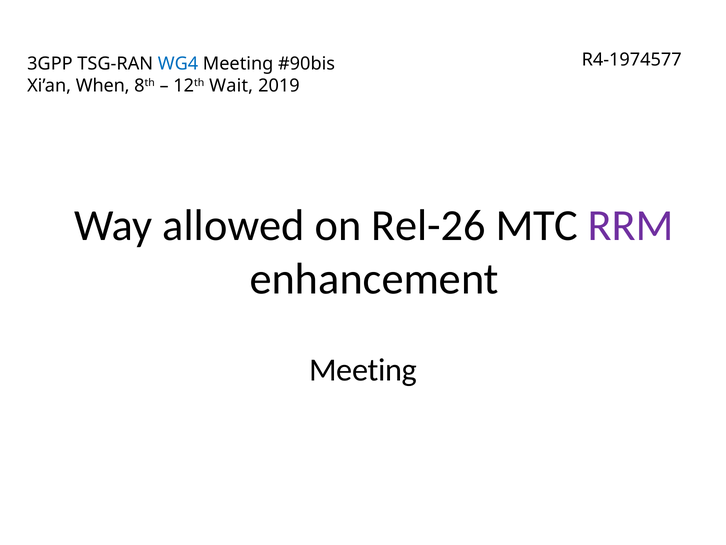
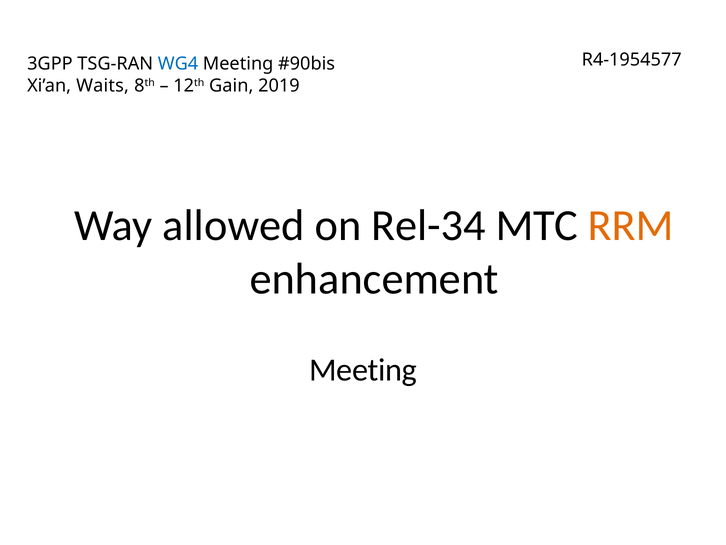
R4-1974577: R4-1974577 -> R4-1954577
When: When -> Waits
Wait: Wait -> Gain
Rel-26: Rel-26 -> Rel-34
RRM colour: purple -> orange
